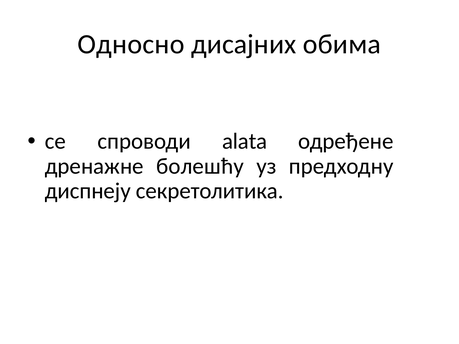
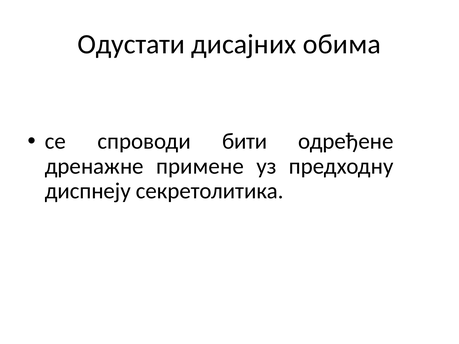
Односно: Односно -> Одустати
alata: alata -> бити
болешћу: болешћу -> примене
